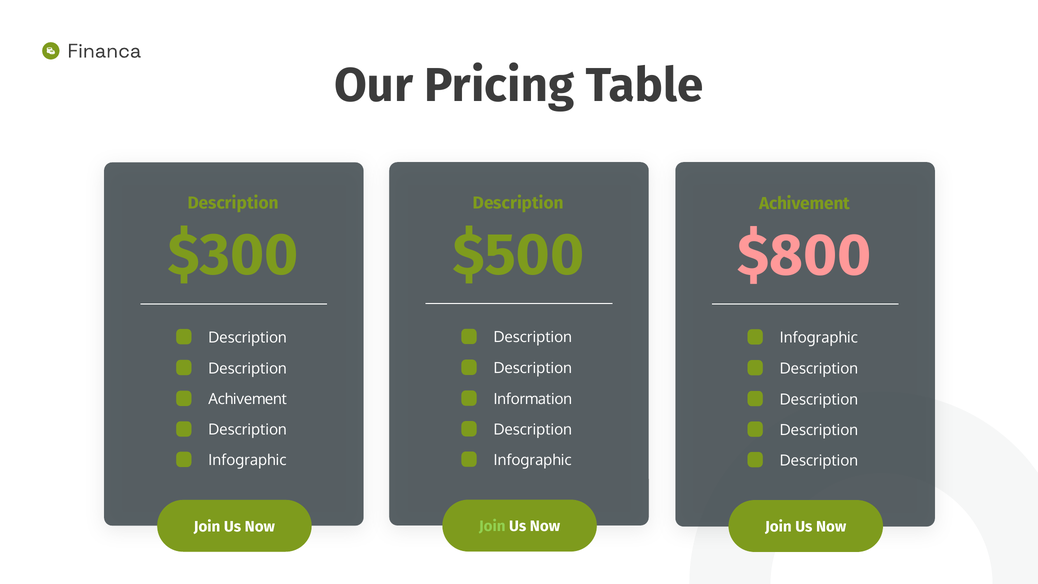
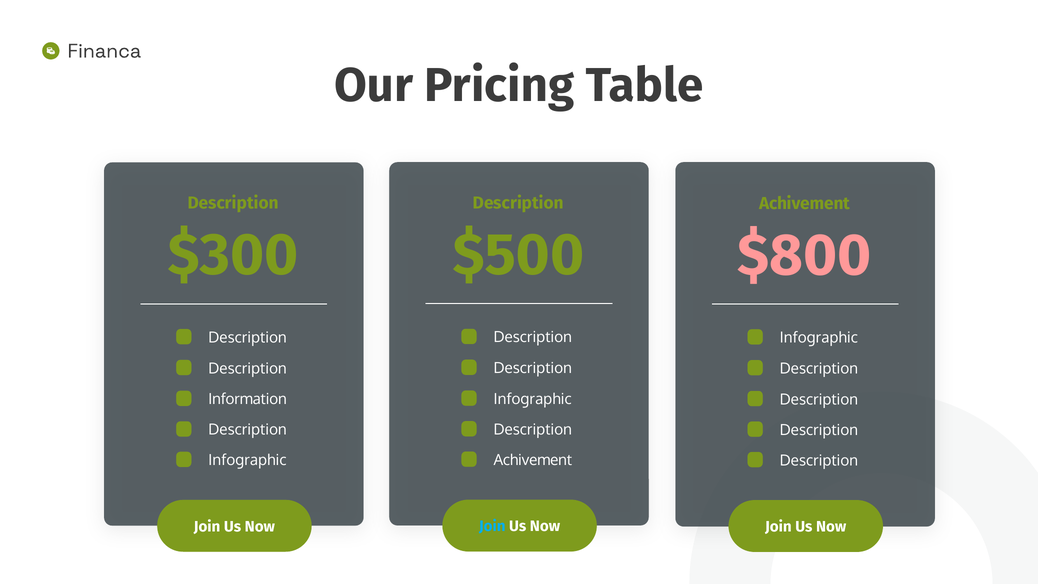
Information at (533, 399): Information -> Infographic
Achivement at (248, 399): Achivement -> Information
Infographic at (533, 460): Infographic -> Achivement
Join at (492, 526) colour: light green -> light blue
